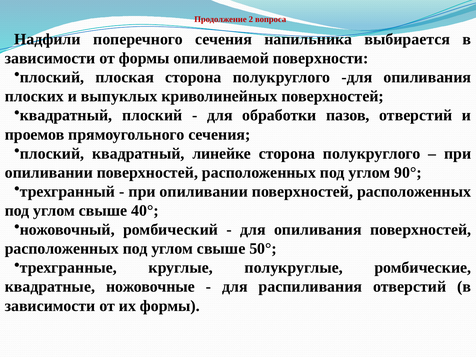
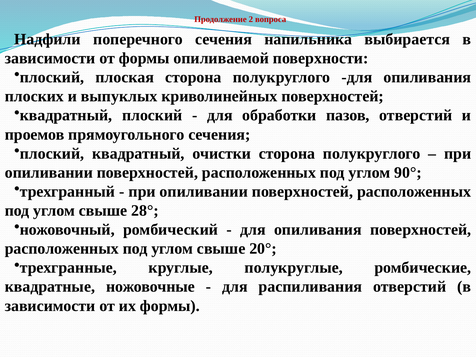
линейке: линейке -> очистки
40°: 40° -> 28°
50°: 50° -> 20°
